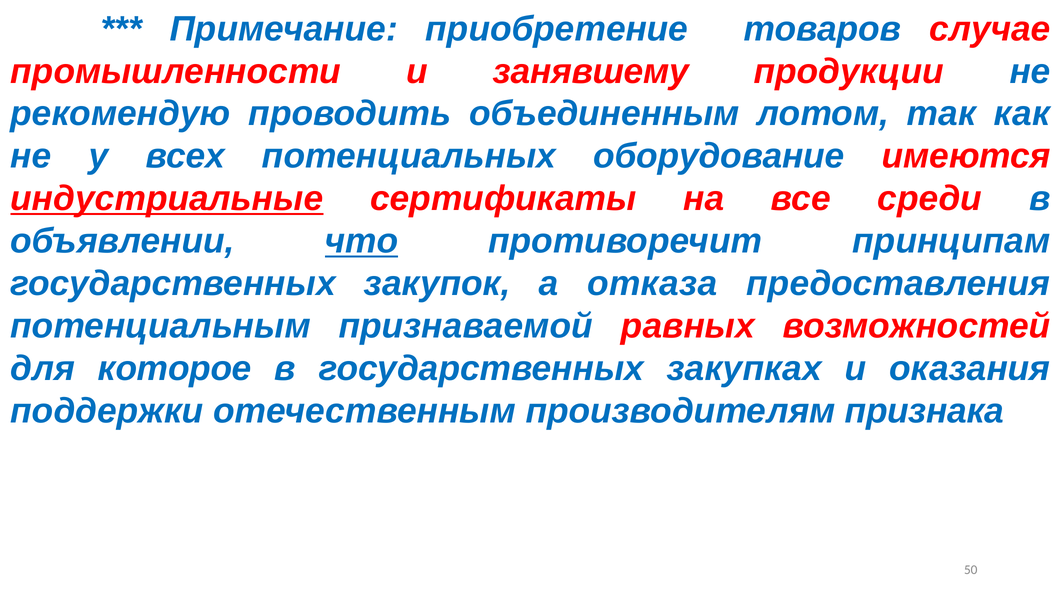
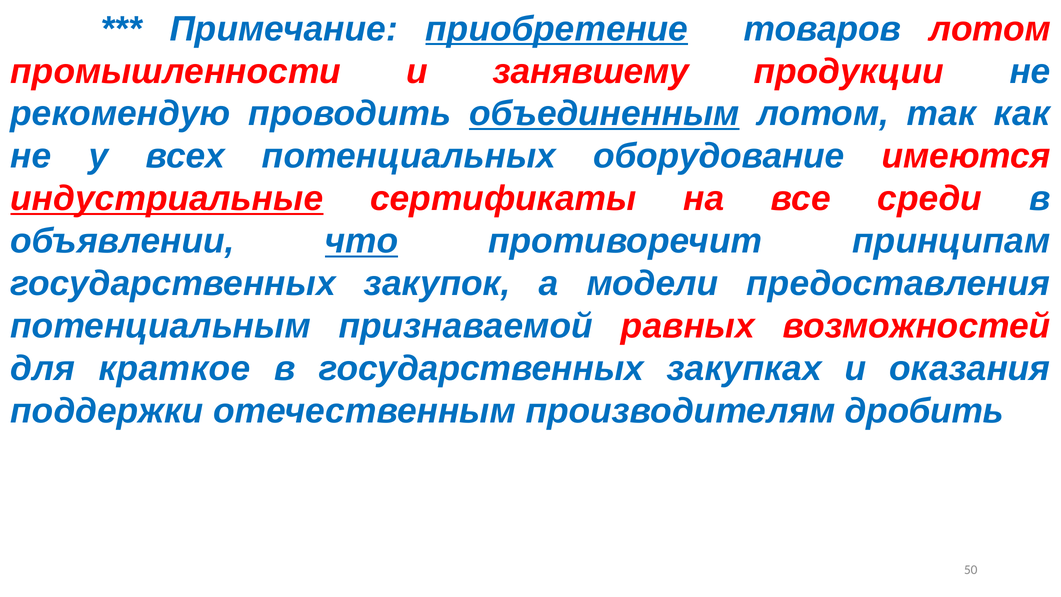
приобретение underline: none -> present
товаров случае: случае -> лотом
объединенным underline: none -> present
отказа: отказа -> модели
которое: которое -> краткое
признака: признака -> дробить
